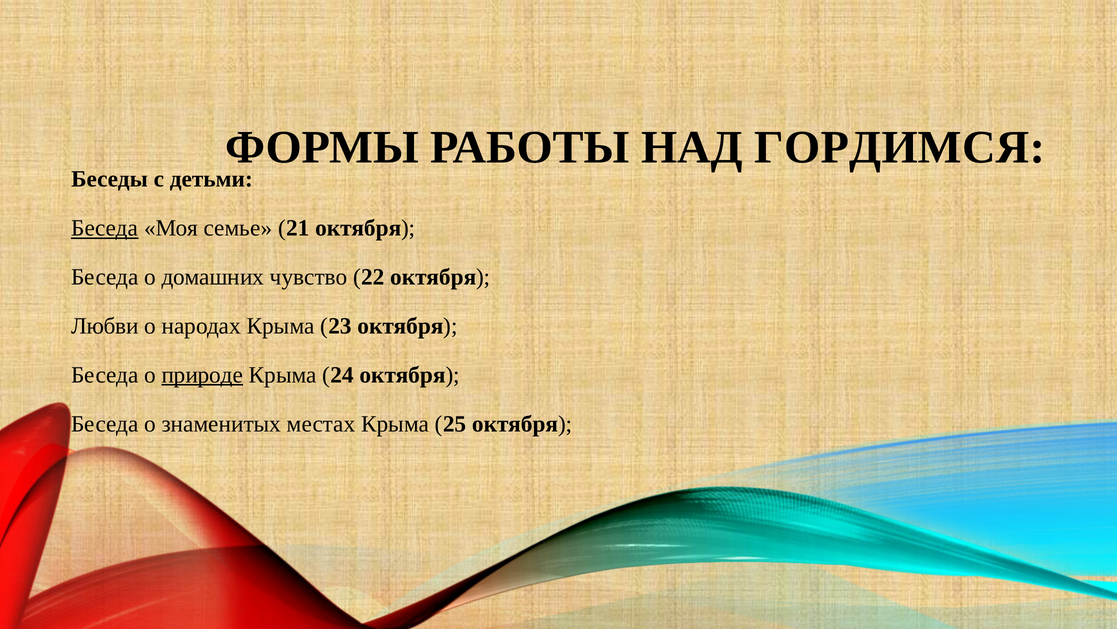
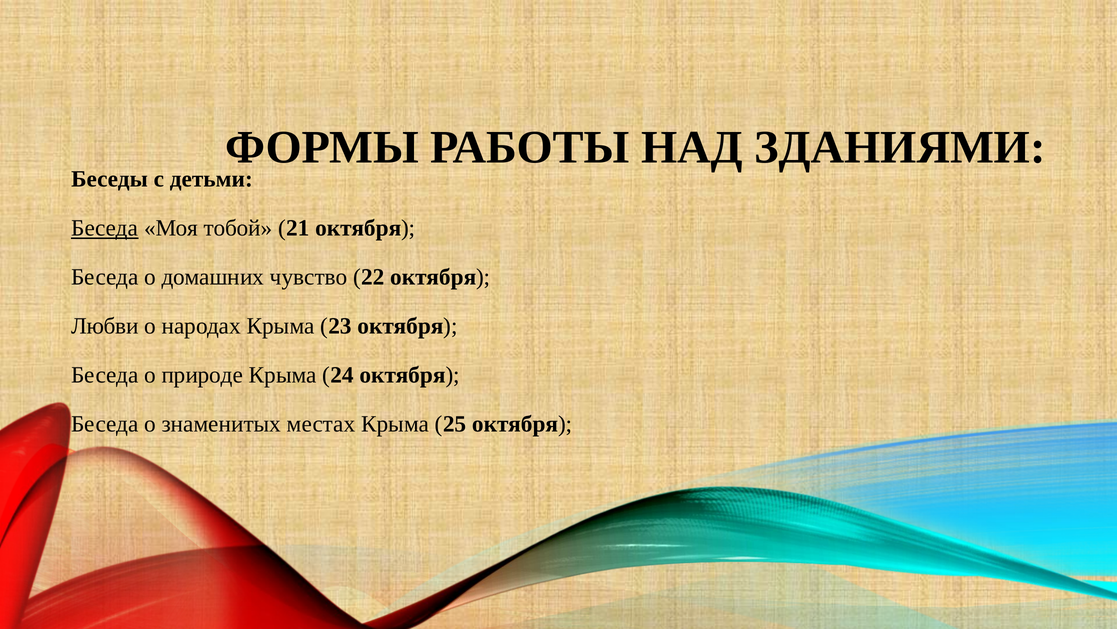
ГОРДИМСЯ: ГОРДИМСЯ -> ЗДАНИЯМИ
семье: семье -> тобой
природе underline: present -> none
